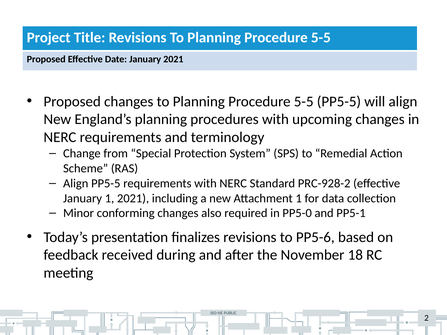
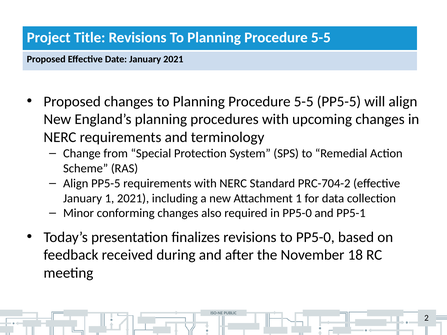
PRC-928-2: PRC-928-2 -> PRC-704-2
to PP5-6: PP5-6 -> PP5-0
